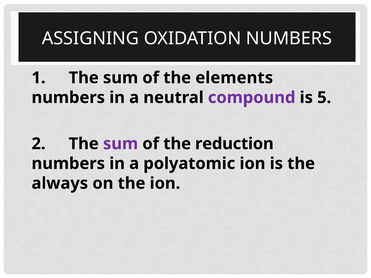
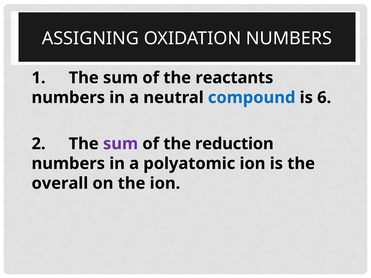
elements: elements -> reactants
compound colour: purple -> blue
5: 5 -> 6
always: always -> overall
